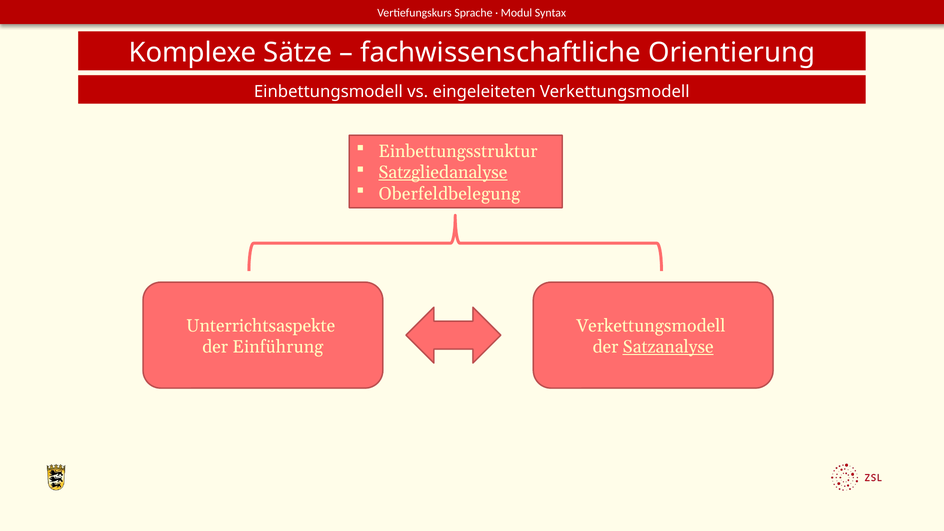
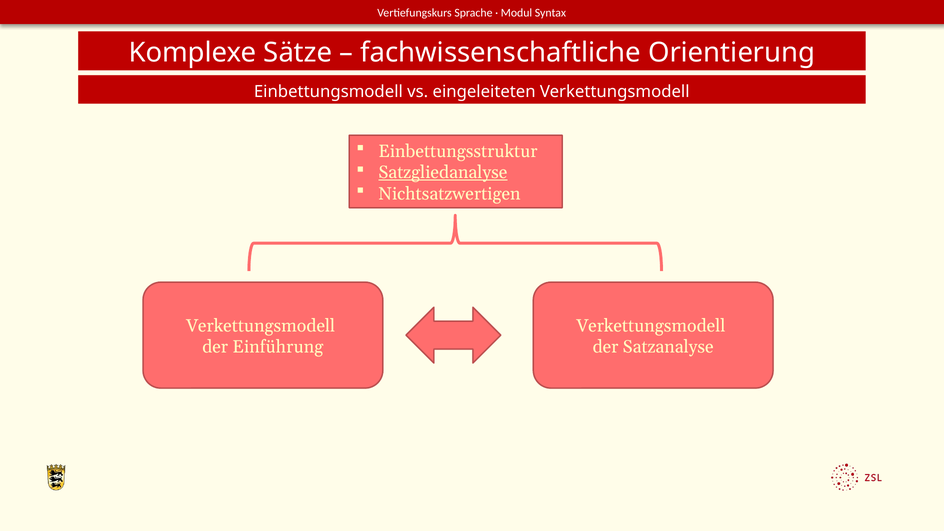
Oberfeldbelegung: Oberfeldbelegung -> Nichtsatzwertigen
Unterrichtsaspekte at (261, 326): Unterrichtsaspekte -> Verkettungsmodell
Satzanalyse underline: present -> none
